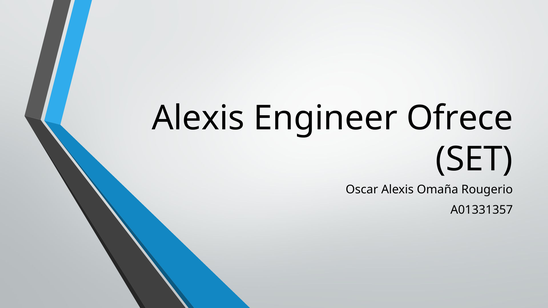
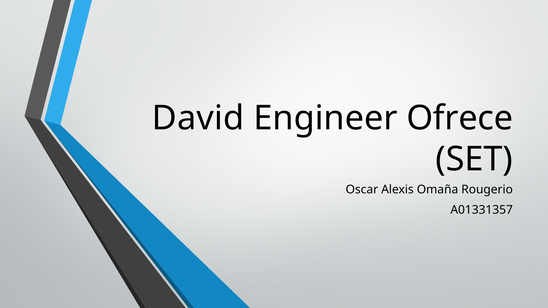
Alexis at (198, 118): Alexis -> David
